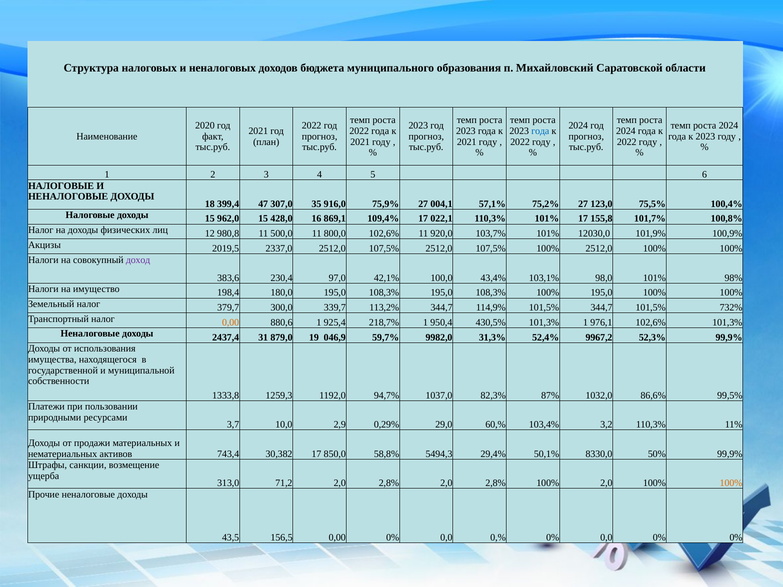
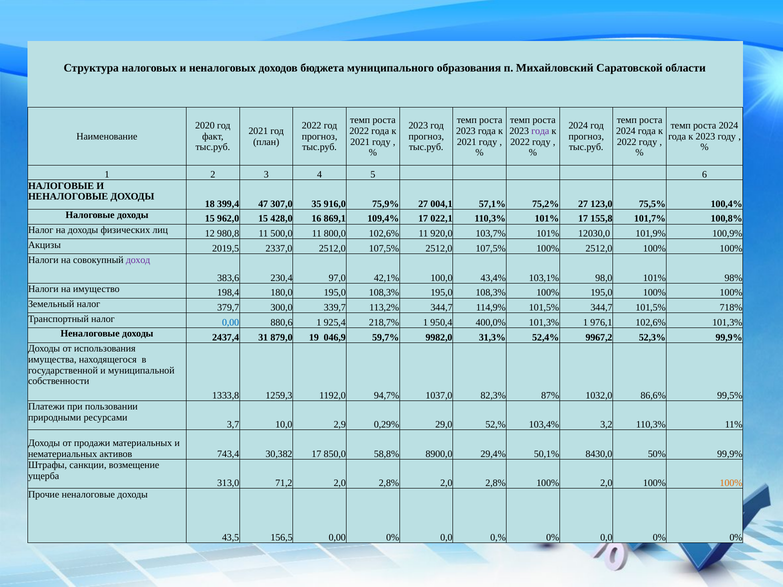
года at (540, 131) colour: blue -> purple
732%: 732% -> 718%
0,00 at (231, 323) colour: orange -> blue
430,5%: 430,5% -> 400,0%
60,%: 60,% -> 52,%
5494,3: 5494,3 -> 8900,0
8330,0: 8330,0 -> 8430,0
